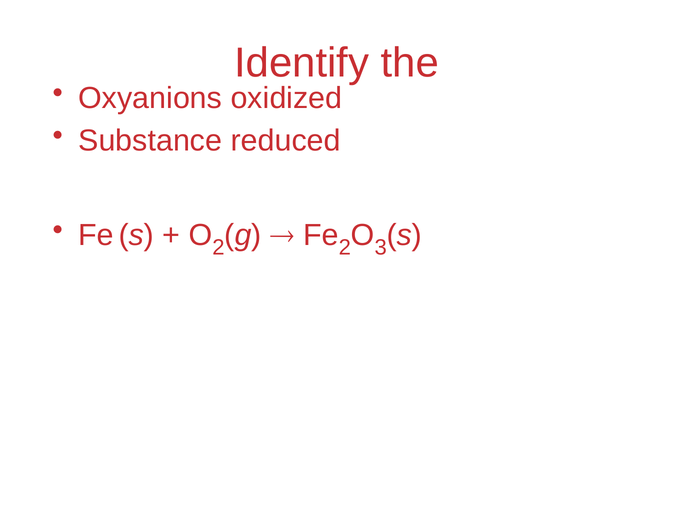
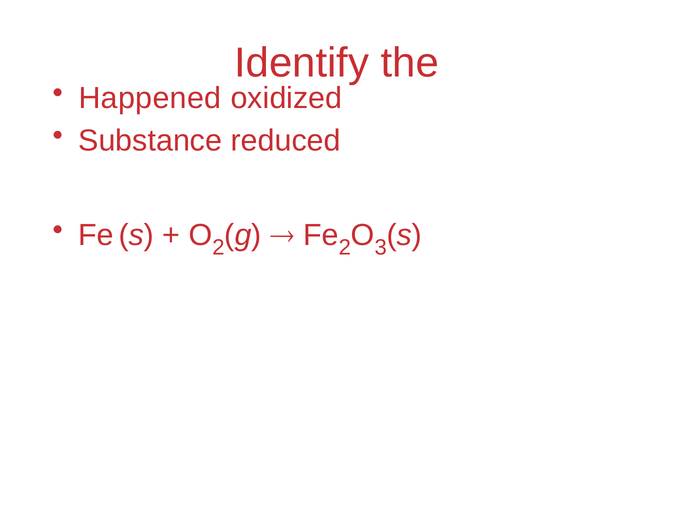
Oxyanions: Oxyanions -> Happened
